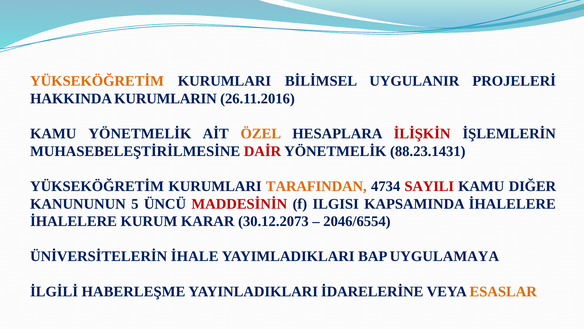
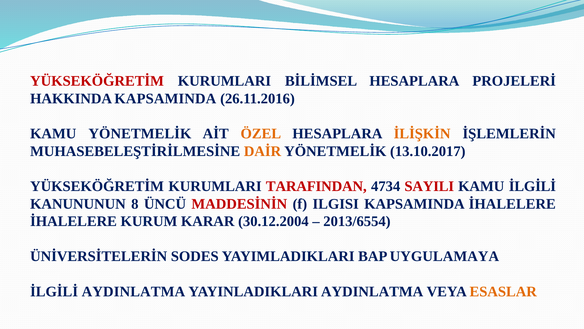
YÜKSEKÖĞRETİM at (97, 81) colour: orange -> red
BİLİMSEL UYGULANIR: UYGULANIR -> HESAPLARA
HAKKINDA KURUMLARIN: KURUMLARIN -> KAPSAMINDA
İLİŞKİN colour: red -> orange
DAİR colour: red -> orange
88.23.1431: 88.23.1431 -> 13.10.2017
TARAFINDAN colour: orange -> red
KAMU DIĞER: DIĞER -> İLGİLİ
5: 5 -> 8
30.12.2073: 30.12.2073 -> 30.12.2004
2046/6554: 2046/6554 -> 2013/6554
İHALE: İHALE -> SODES
İLGİLİ HABERLEŞME: HABERLEŞME -> AYDINLATMA
YAYINLADIKLARI İDARELERİNE: İDARELERİNE -> AYDINLATMA
